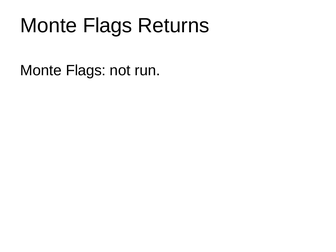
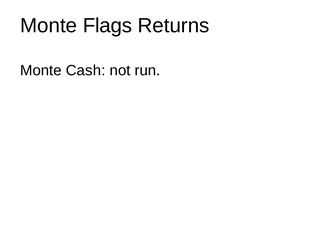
Flags at (86, 70): Flags -> Cash
